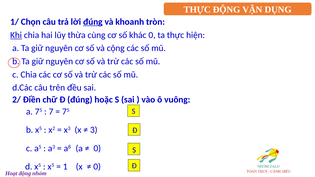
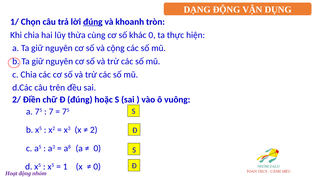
THỰC at (197, 10): THỰC -> DẠNG
Khi underline: present -> none
3: 3 -> 2
